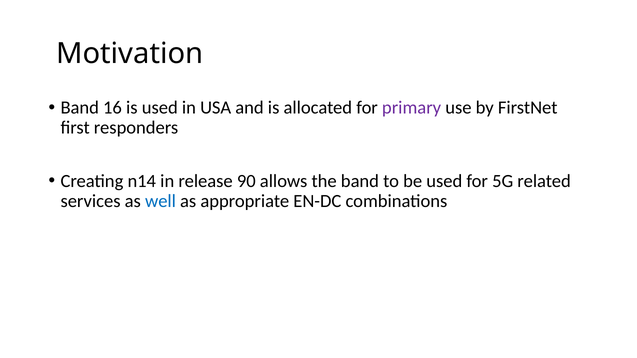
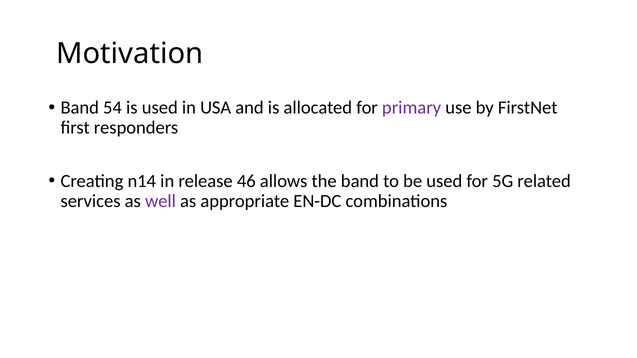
16: 16 -> 54
90: 90 -> 46
well colour: blue -> purple
